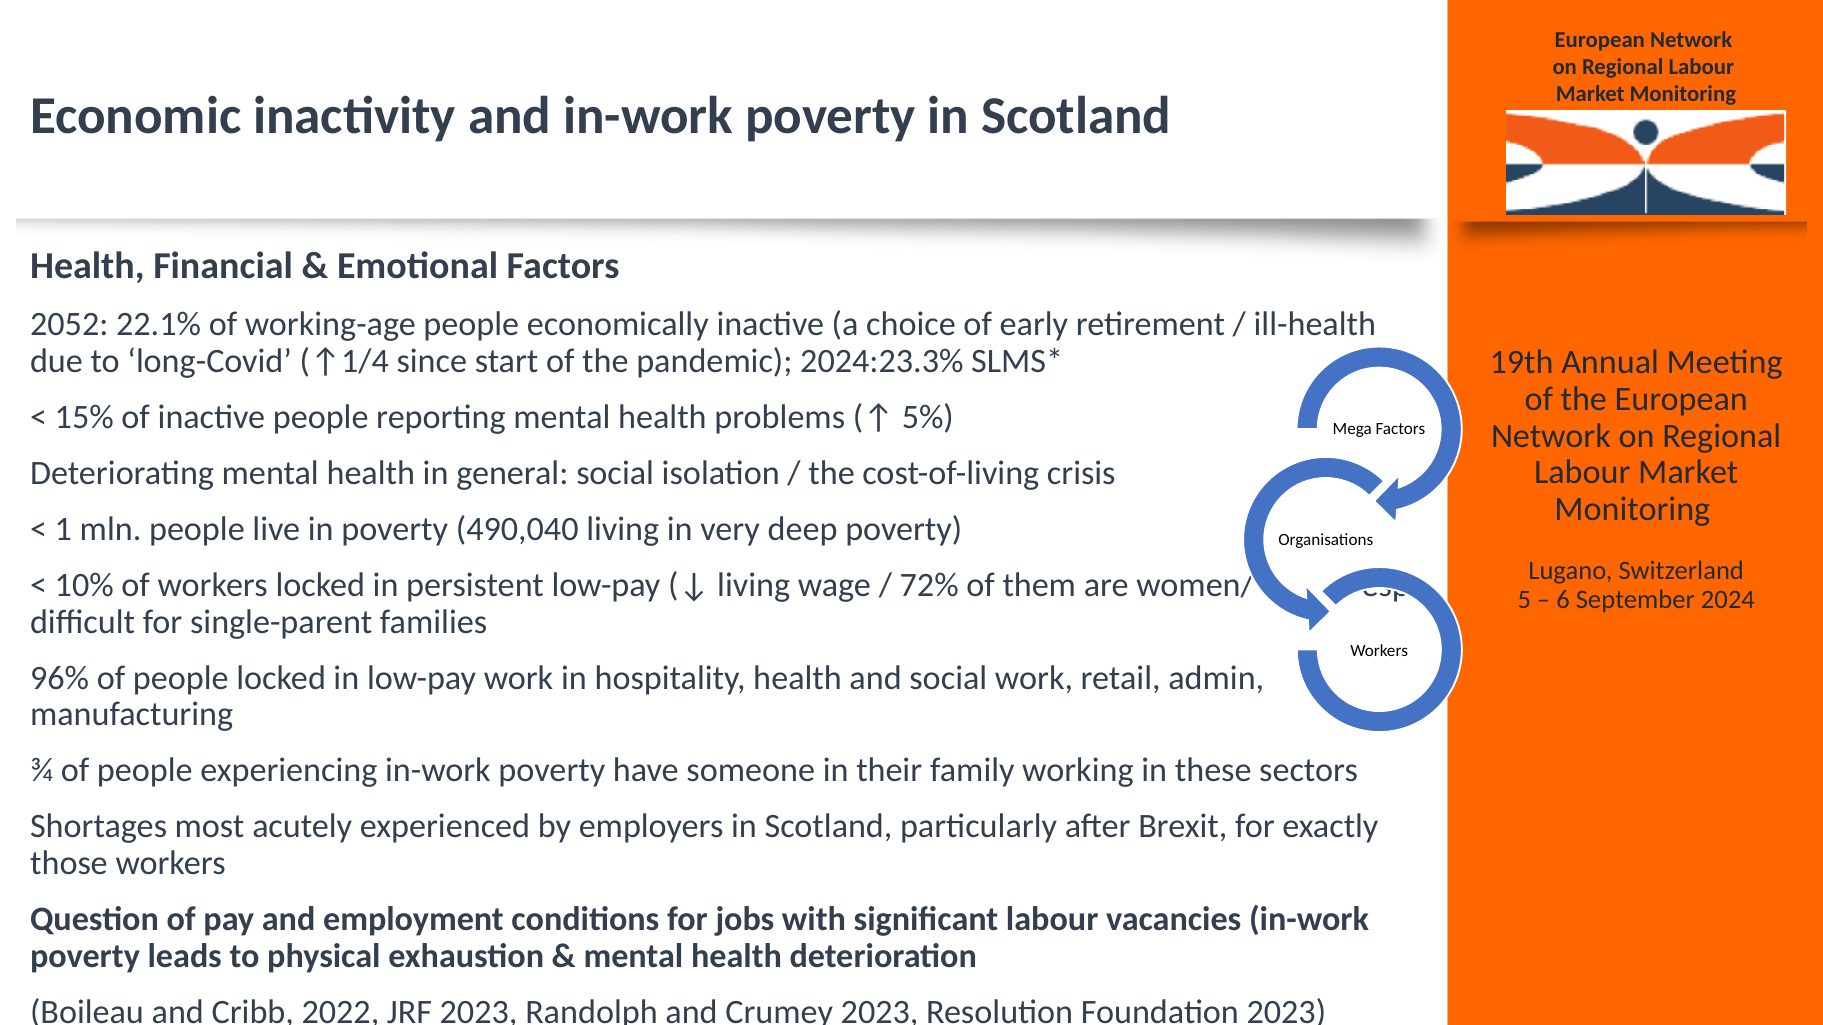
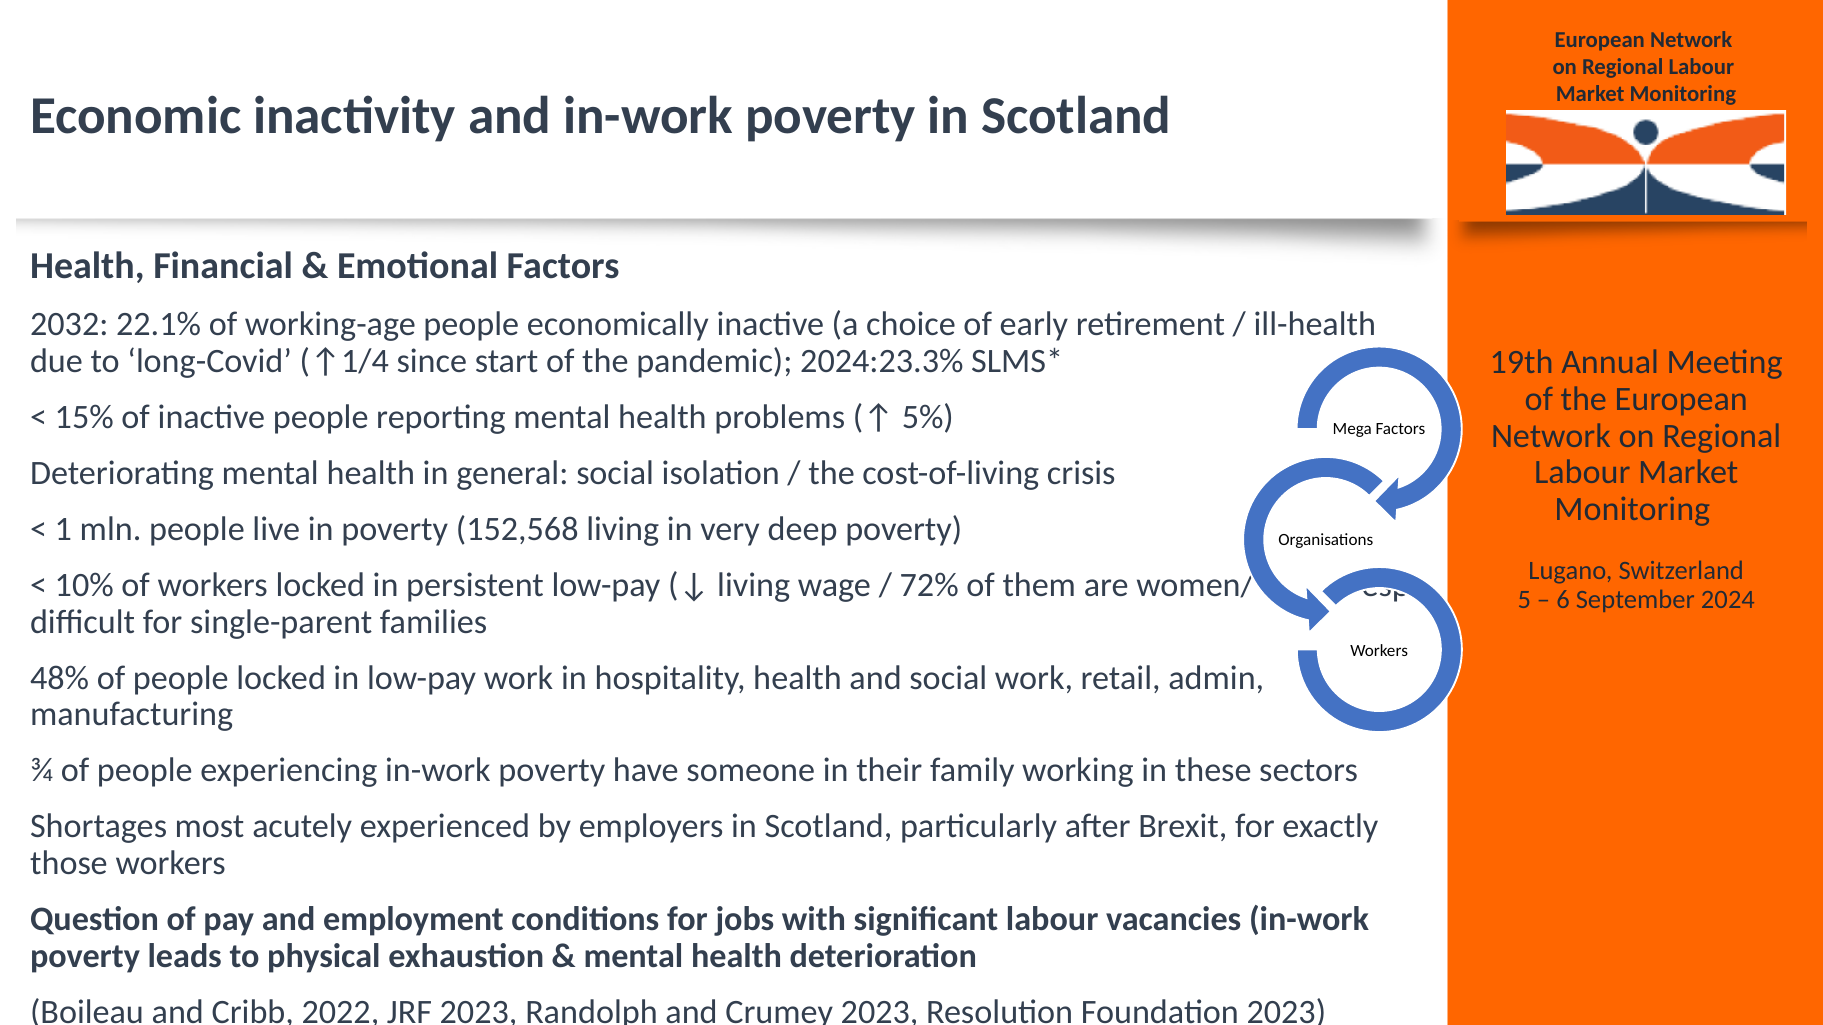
2052: 2052 -> 2032
490,040: 490,040 -> 152,568
96%: 96% -> 48%
